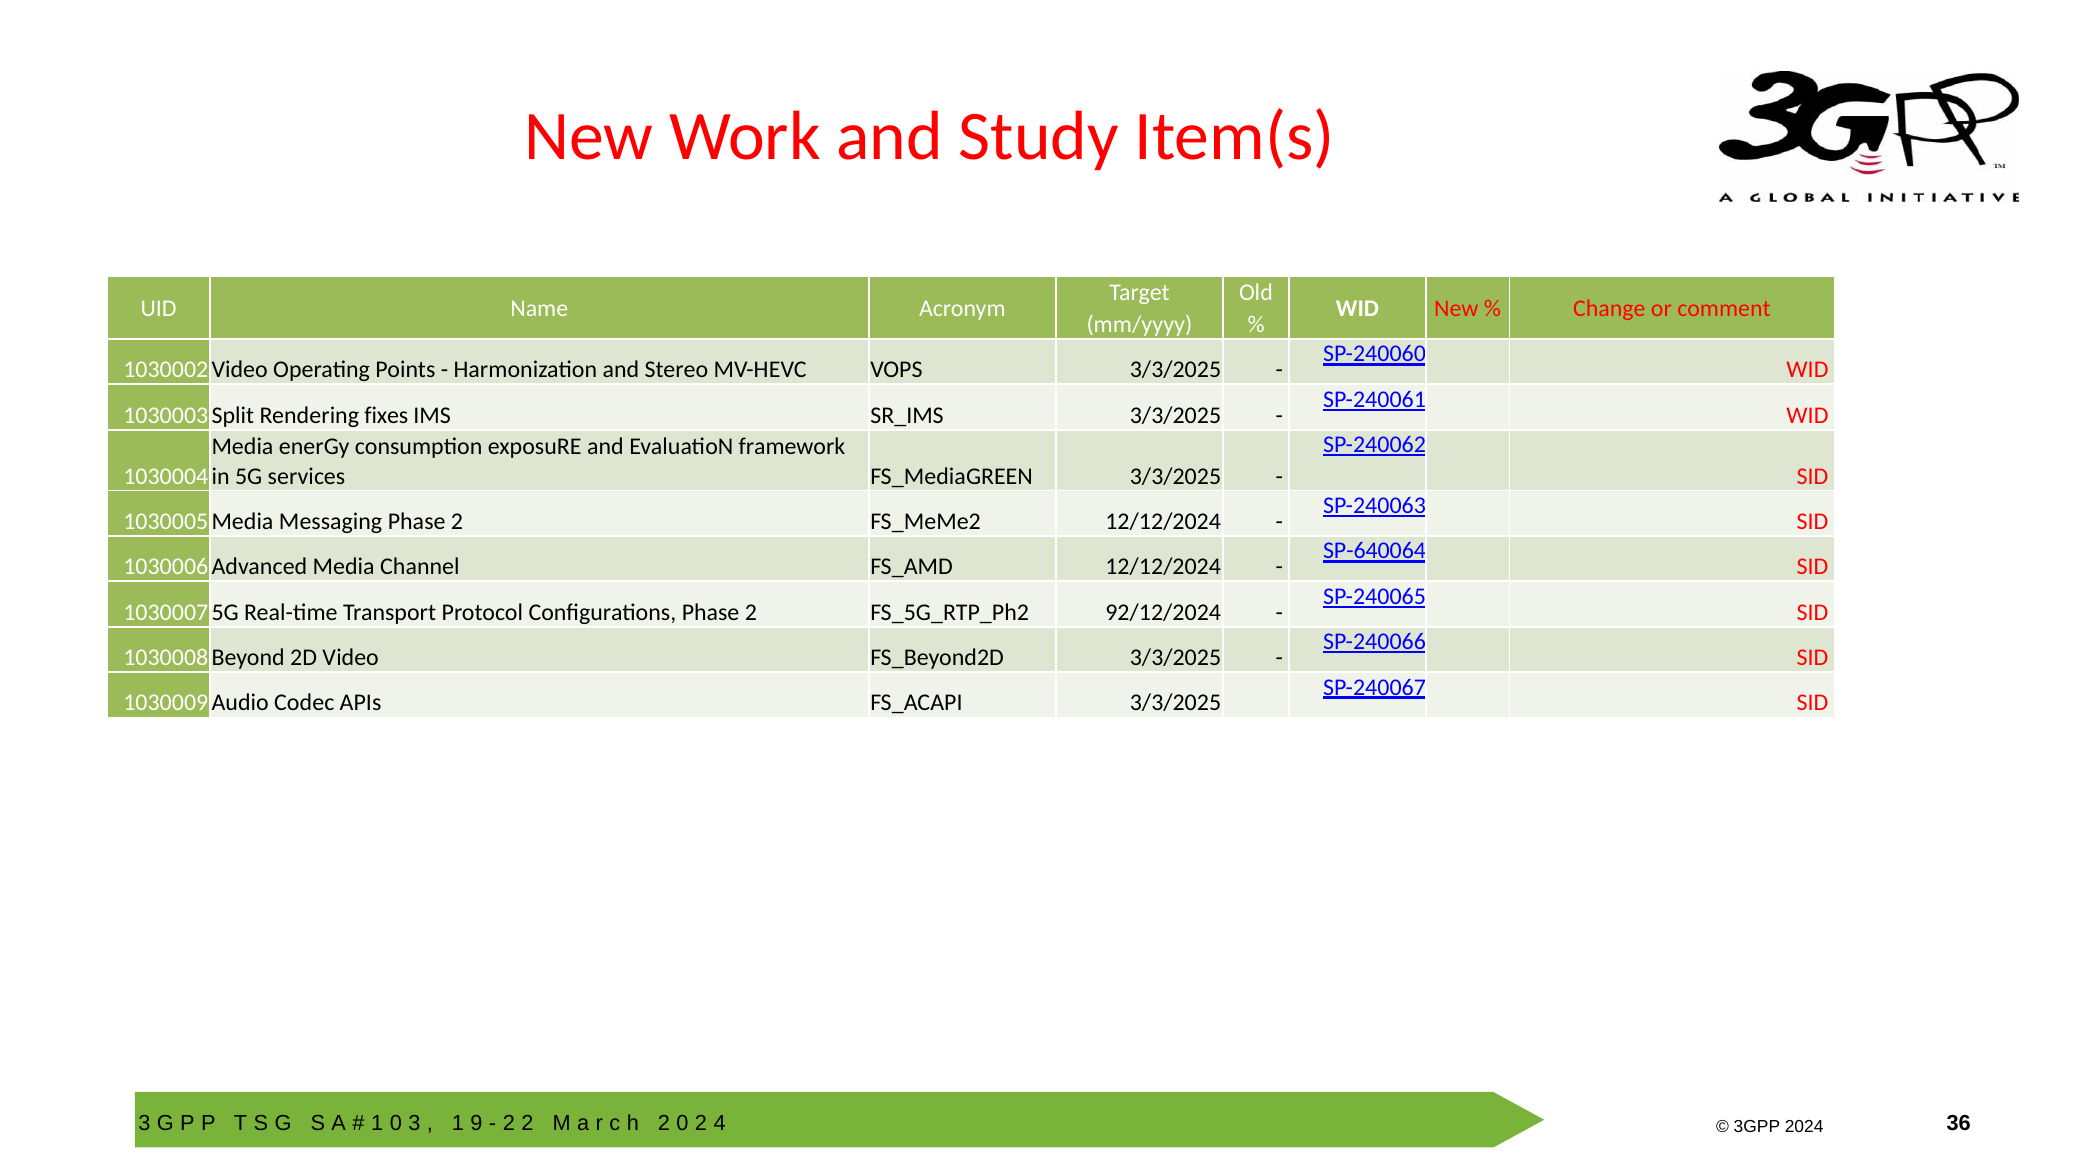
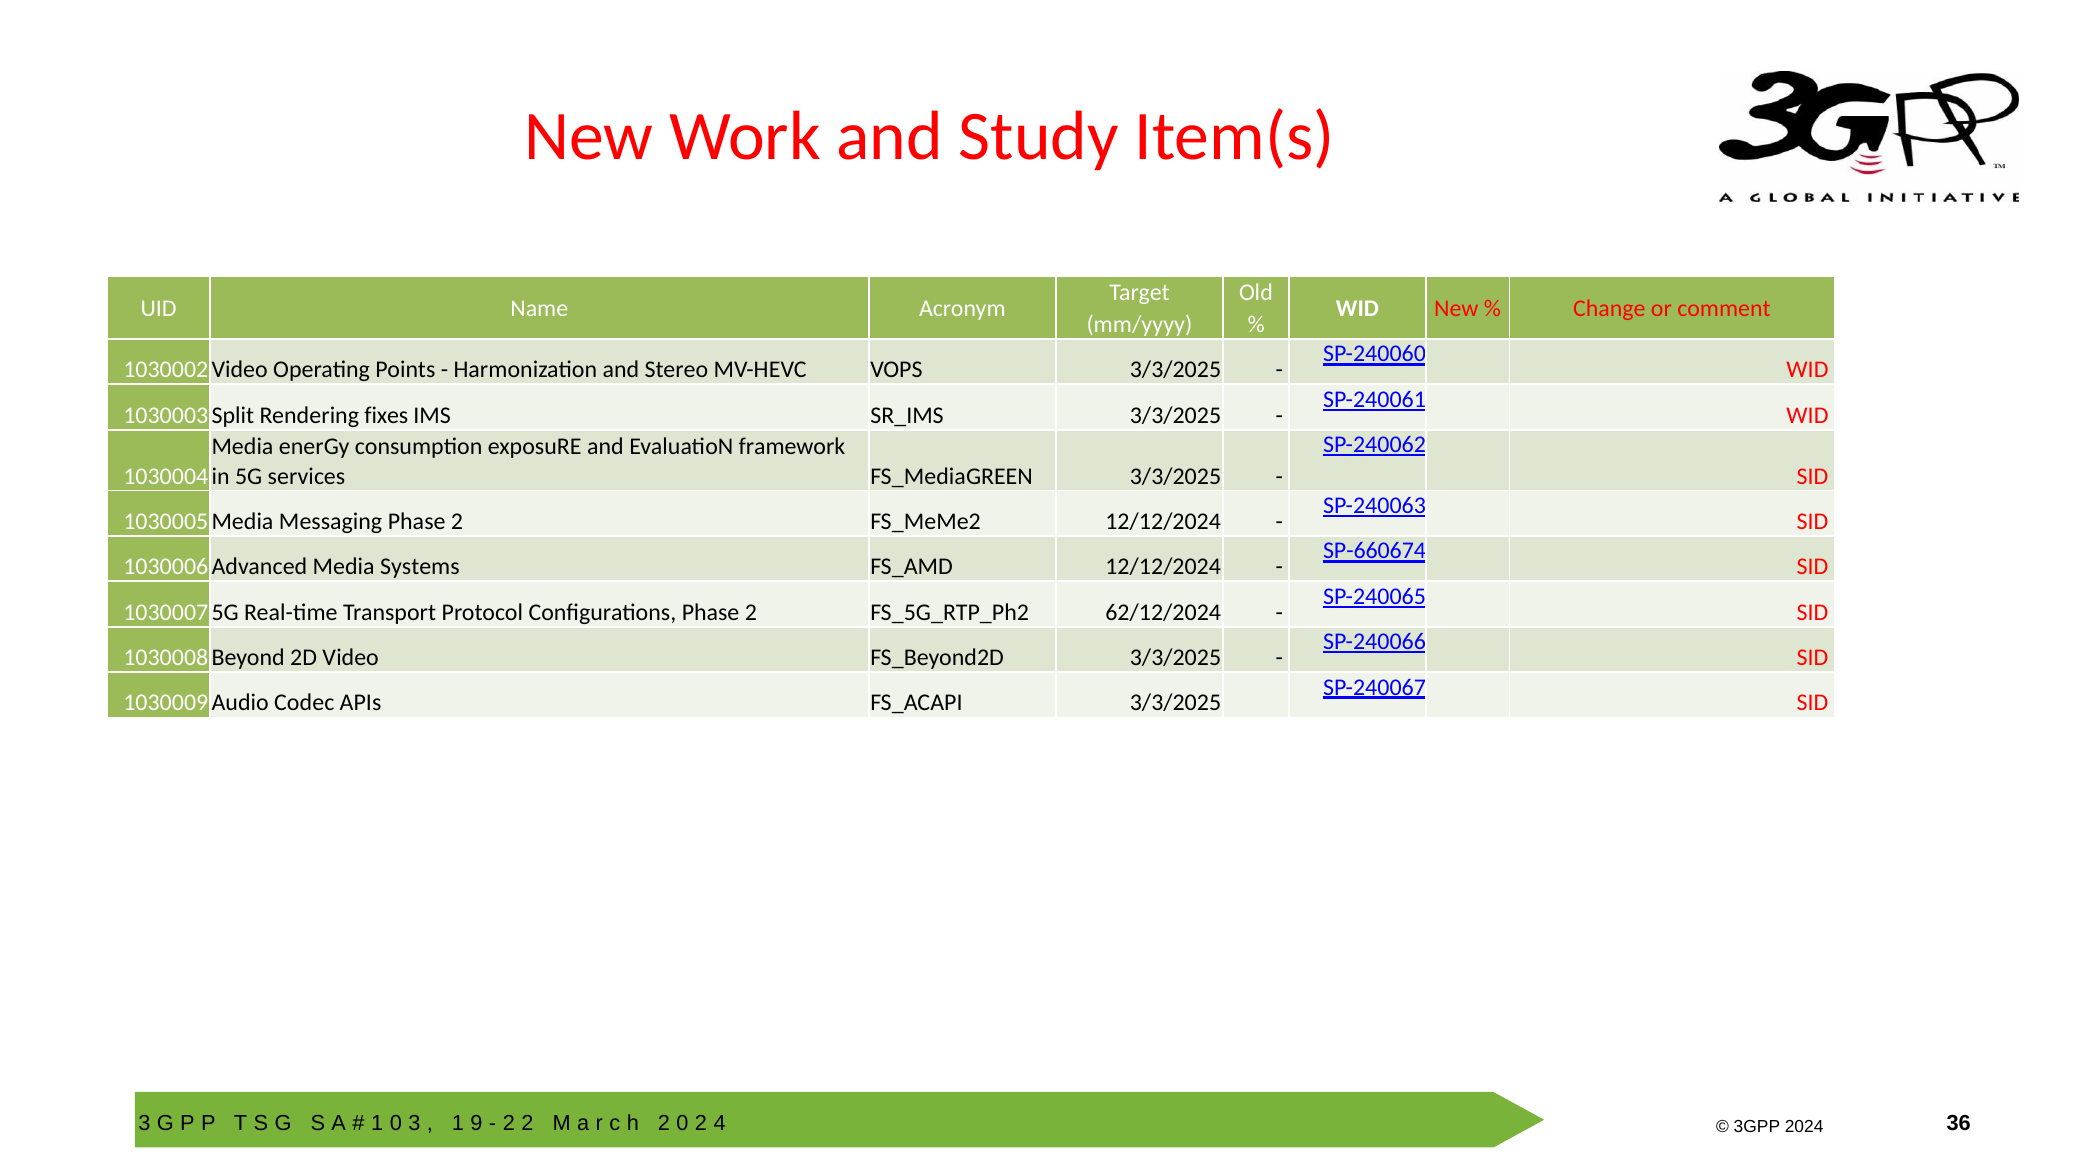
SP-640064: SP-640064 -> SP-660674
Channel: Channel -> Systems
92/12/2024: 92/12/2024 -> 62/12/2024
